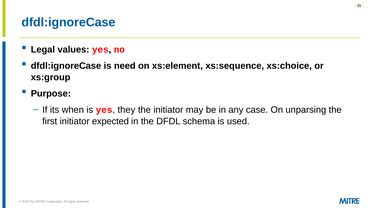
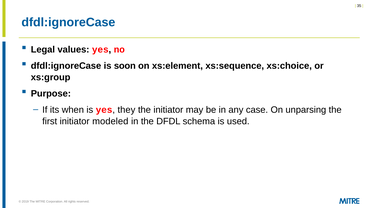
need: need -> soon
expected: expected -> modeled
